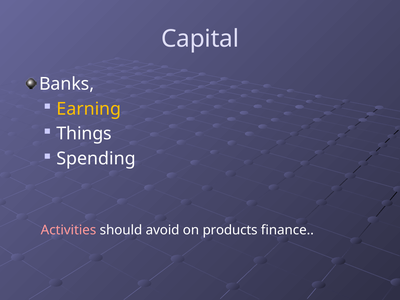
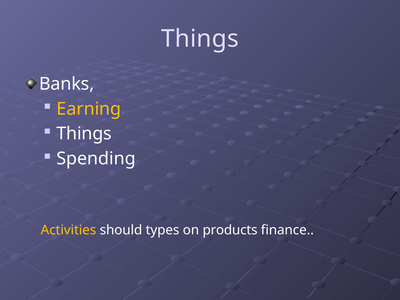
Capital at (200, 39): Capital -> Things
Activities colour: pink -> yellow
avoid: avoid -> types
